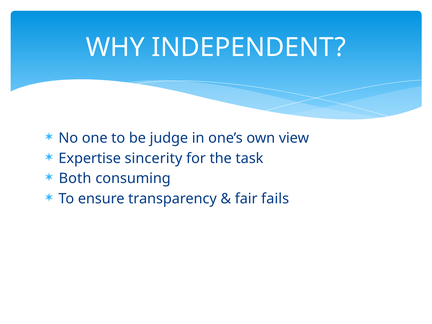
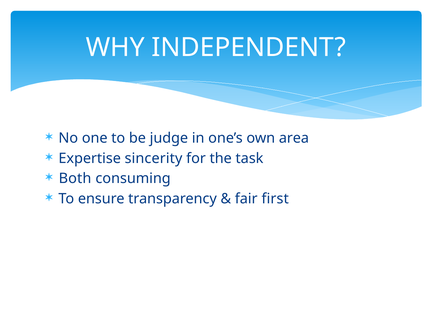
view: view -> area
fails: fails -> first
